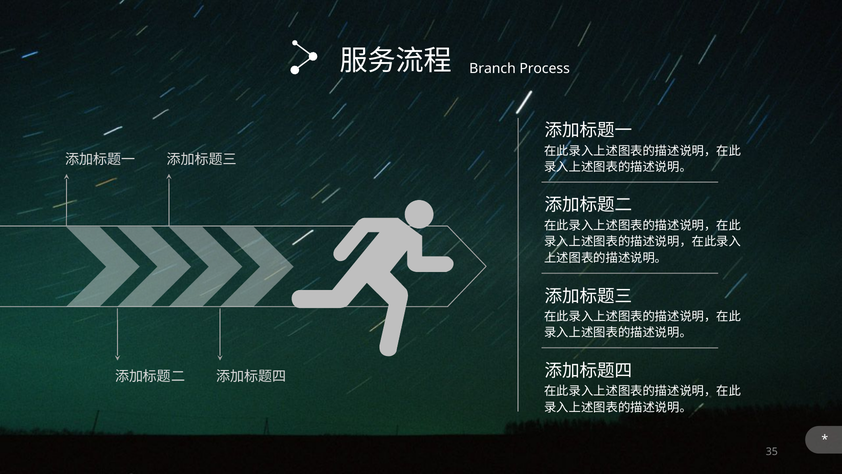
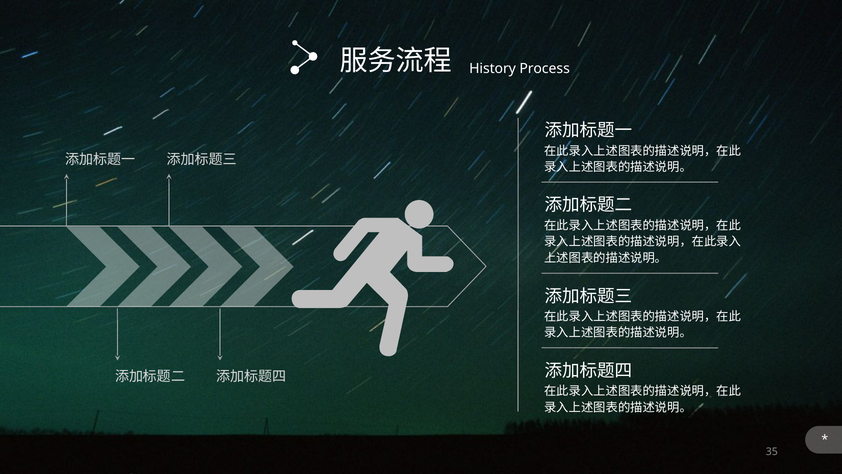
Branch: Branch -> History
